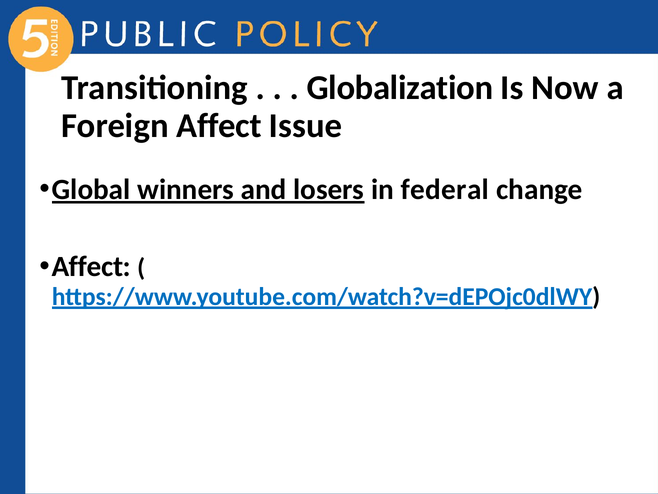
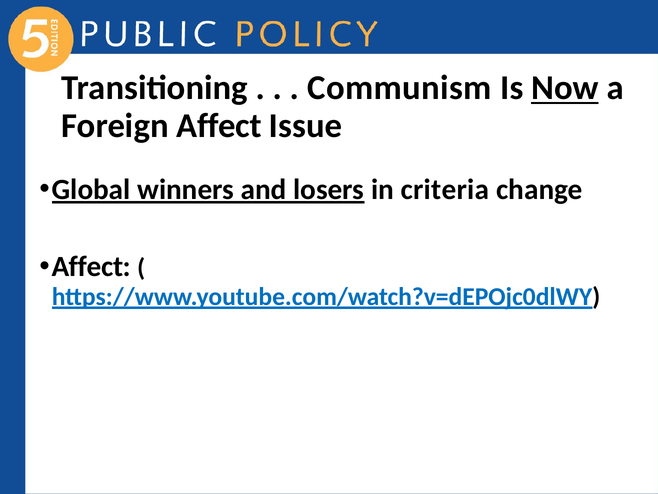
Globalization: Globalization -> Communism
Now underline: none -> present
federal: federal -> criteria
